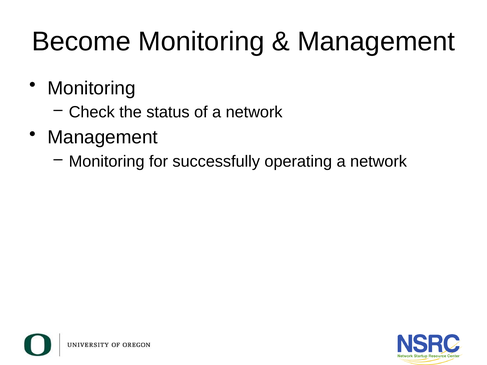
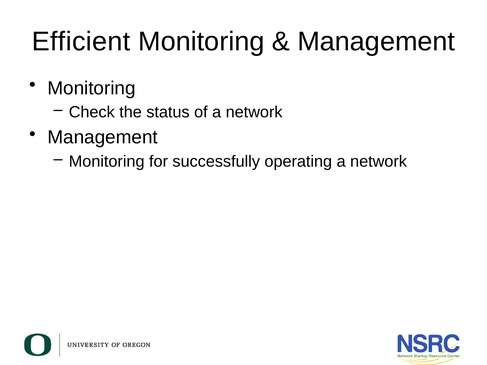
Become: Become -> Efficient
